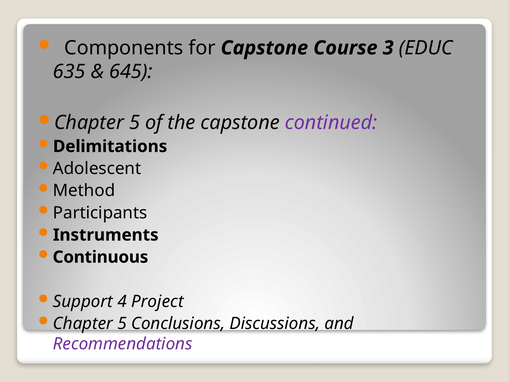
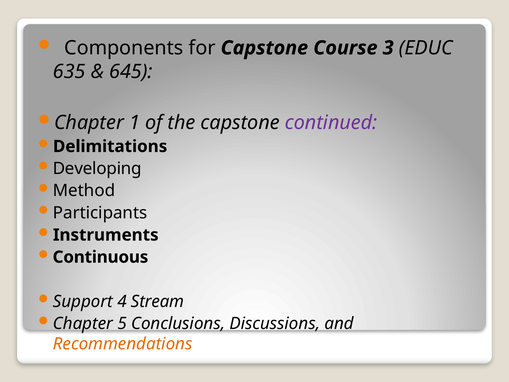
5 at (135, 123): 5 -> 1
Adolescent: Adolescent -> Developing
Project: Project -> Stream
Recommendations colour: purple -> orange
